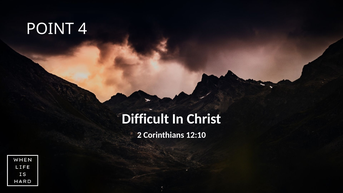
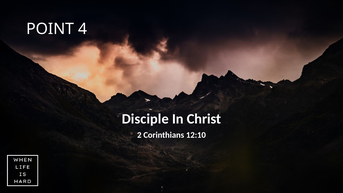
Difficult: Difficult -> Disciple
